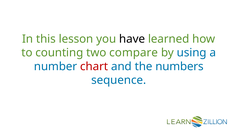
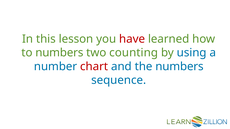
have colour: black -> red
to counting: counting -> numbers
compare: compare -> counting
